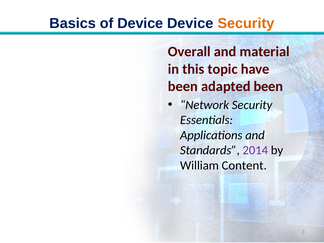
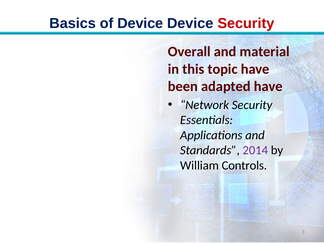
Security at (246, 23) colour: orange -> red
adapted been: been -> have
Content: Content -> Controls
